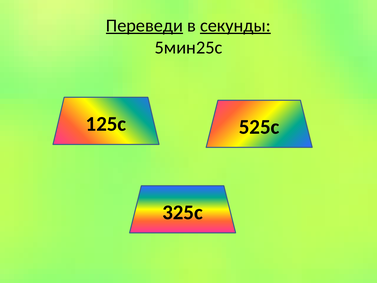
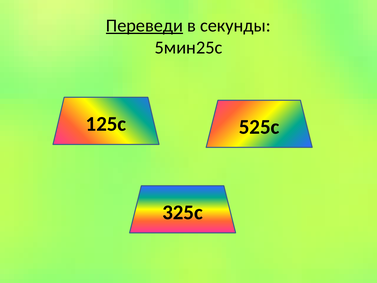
секунды underline: present -> none
